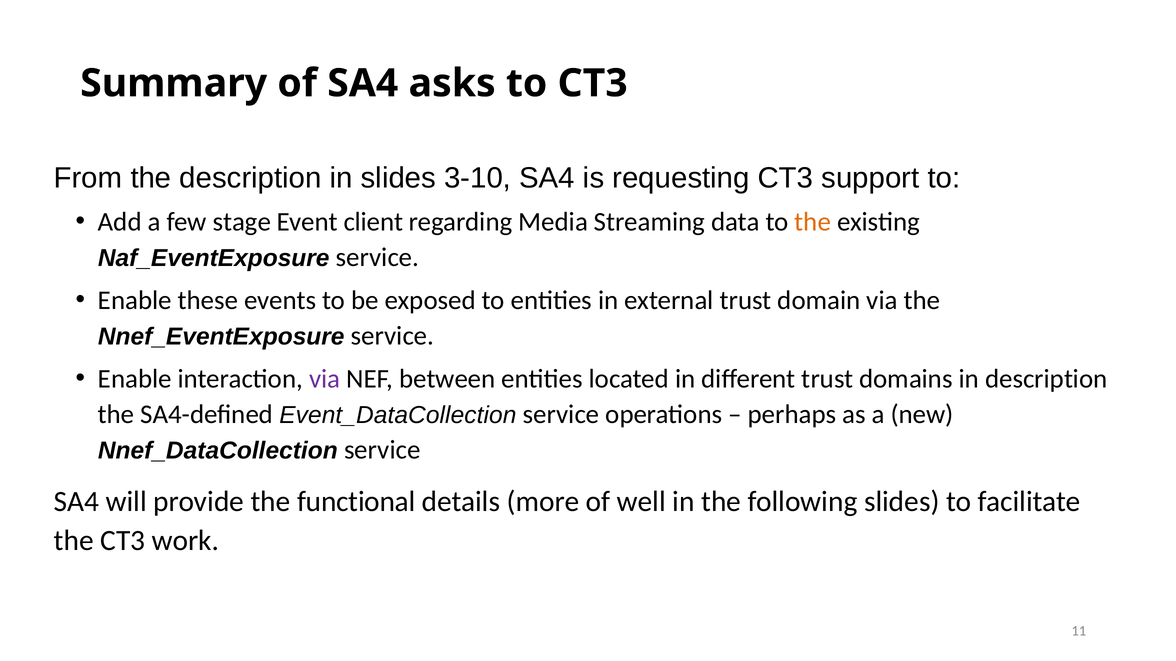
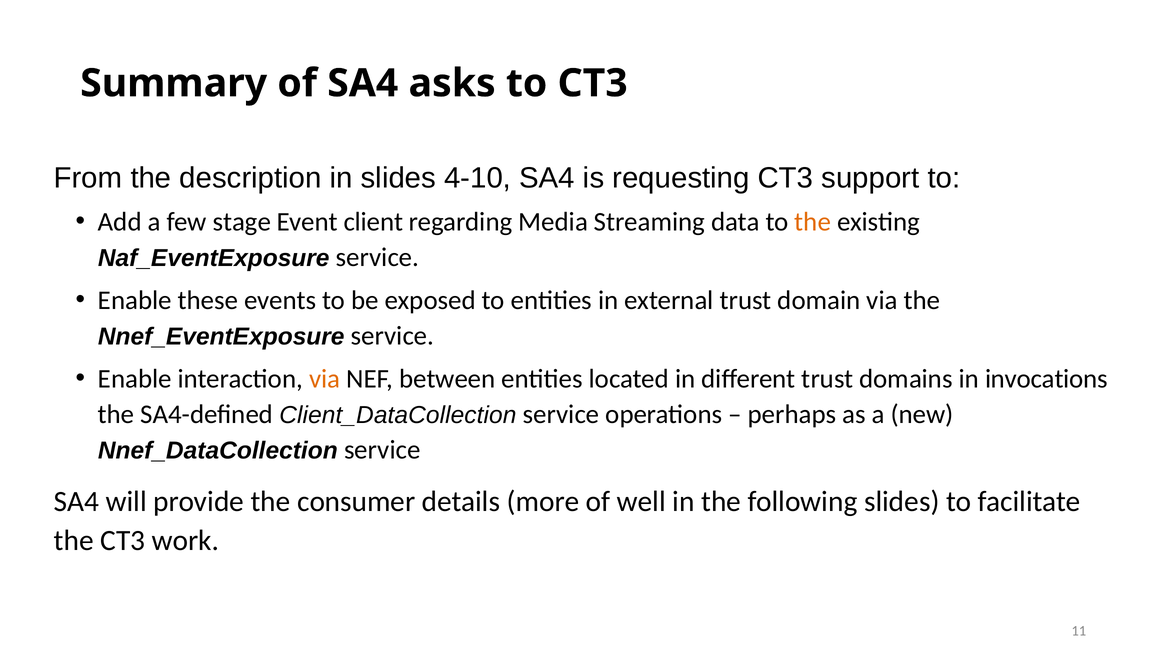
3-10: 3-10 -> 4-10
via at (325, 379) colour: purple -> orange
in description: description -> invocations
Event_DataCollection: Event_DataCollection -> Client_DataCollection
functional: functional -> consumer
